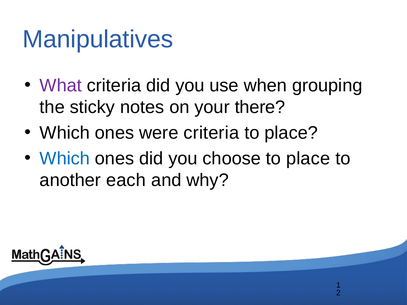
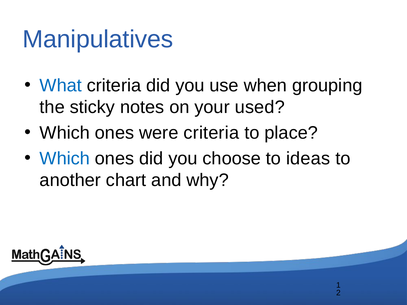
What colour: purple -> blue
there: there -> used
choose to place: place -> ideas
each: each -> chart
